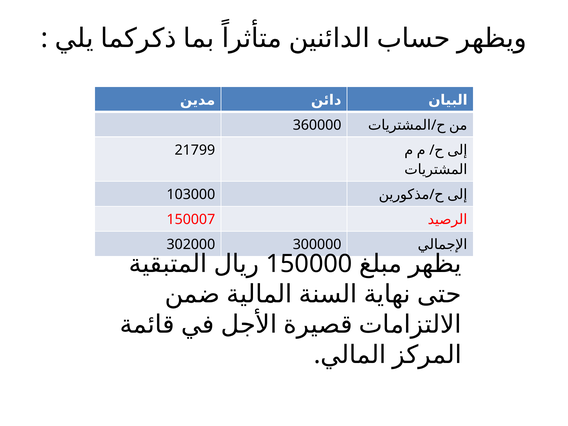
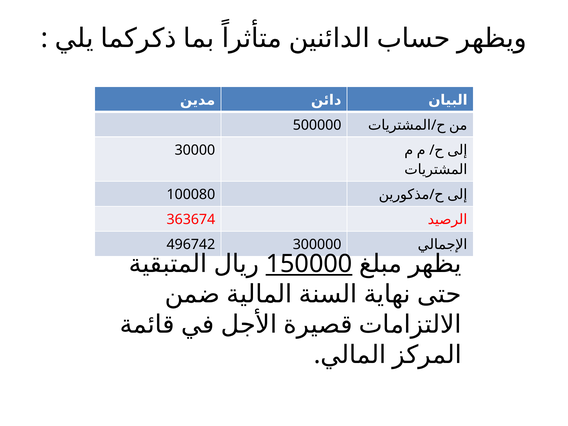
360000: 360000 -> 500000
21799: 21799 -> 30000
103000: 103000 -> 100080
150007: 150007 -> 363674
302000: 302000 -> 496742
150000 underline: none -> present
